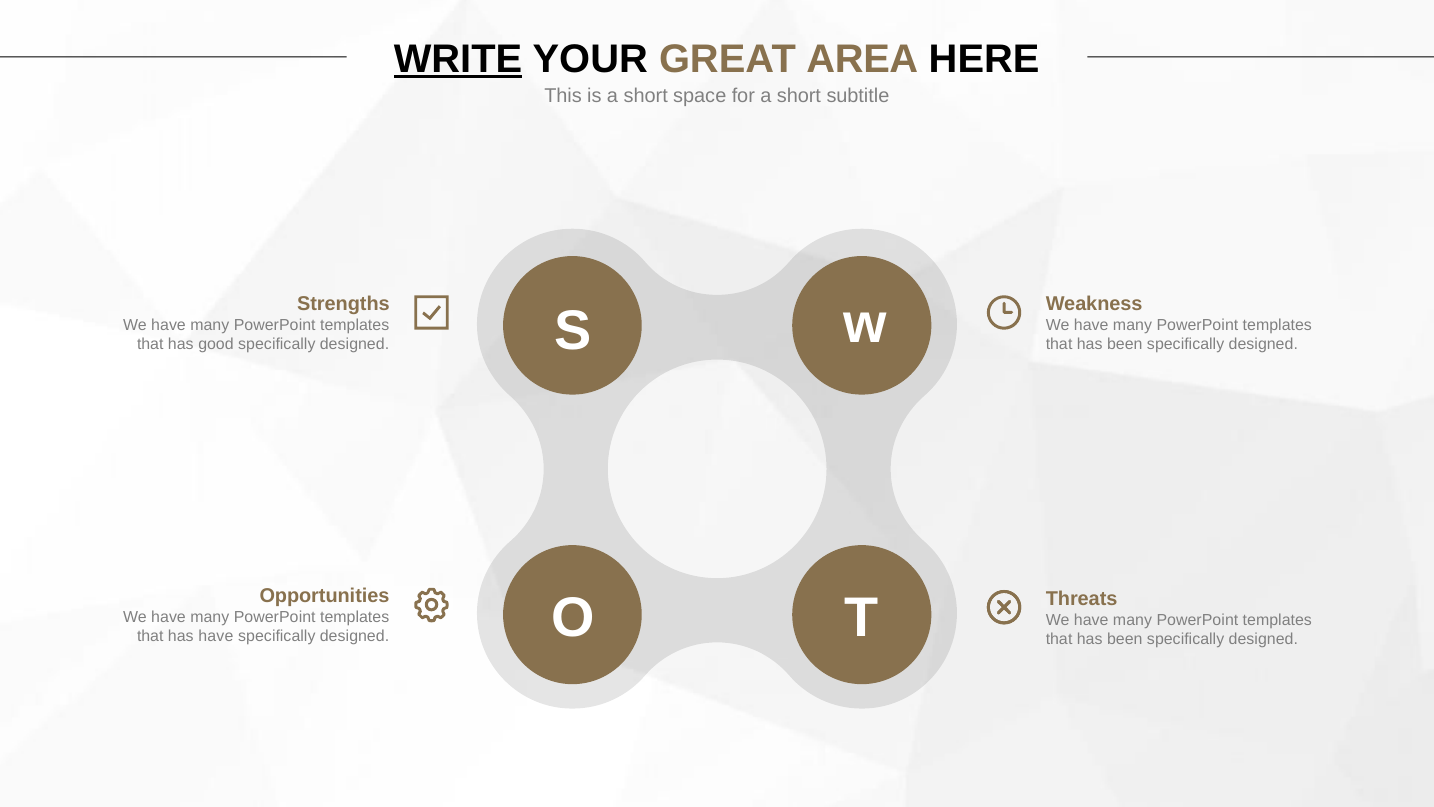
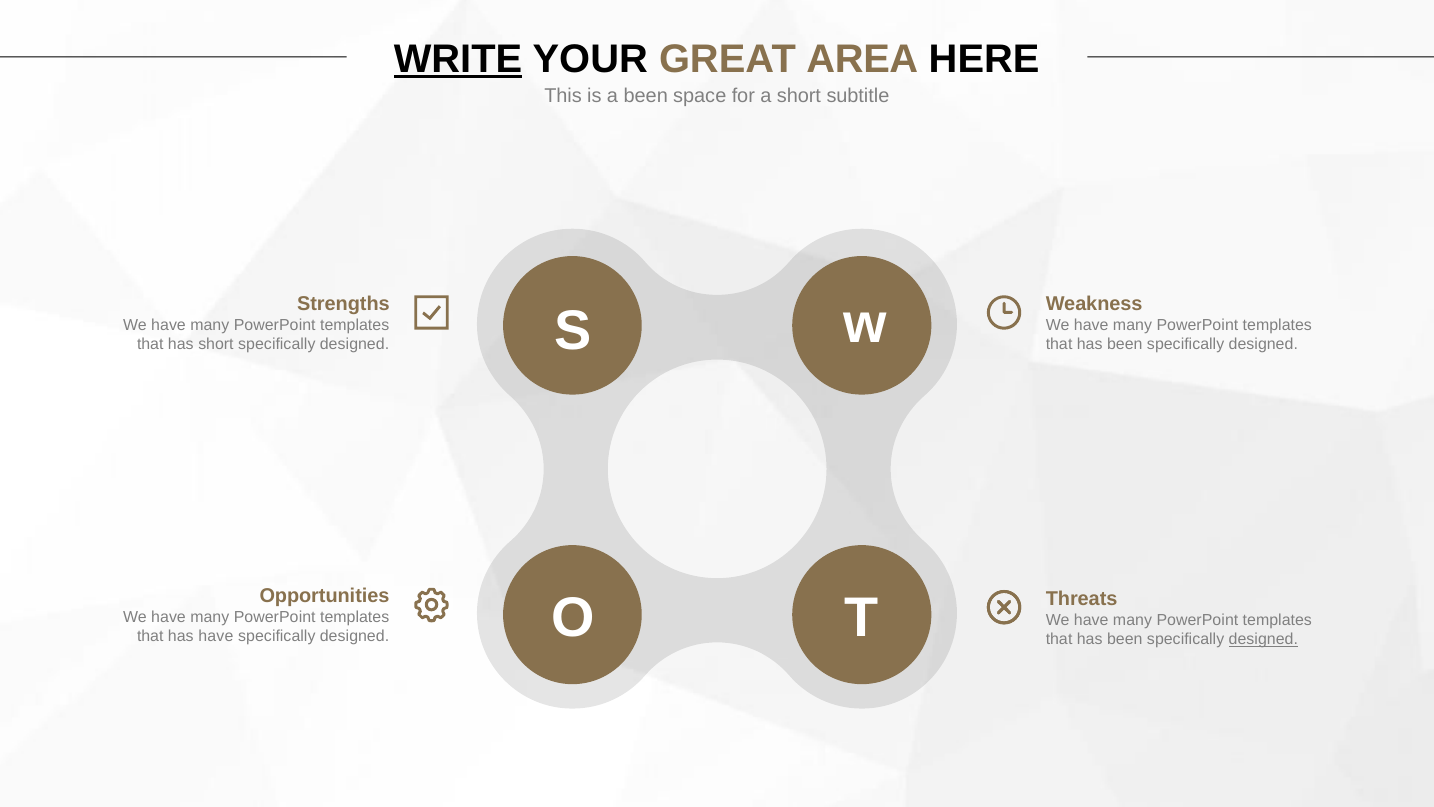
is a short: short -> been
has good: good -> short
designed at (1263, 639) underline: none -> present
